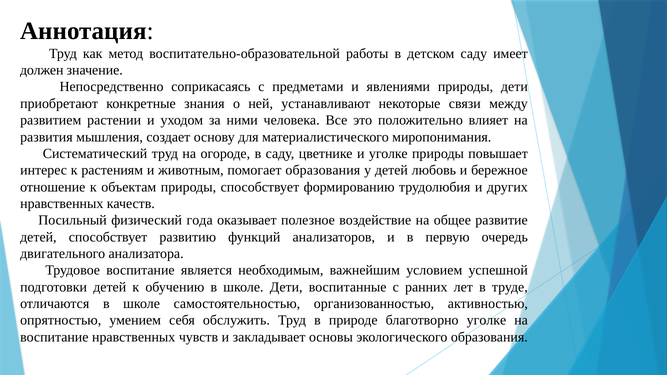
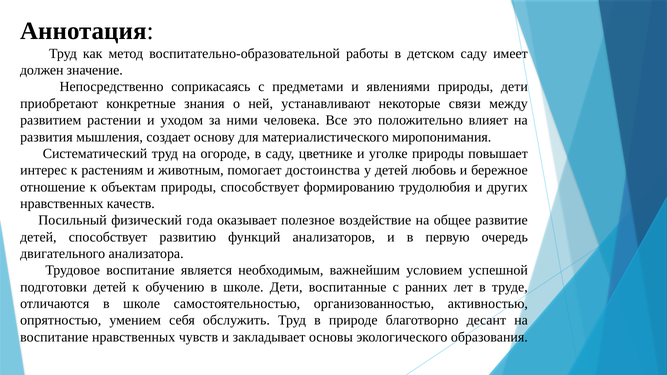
помогает образования: образования -> достоинства
благотворно уголке: уголке -> десант
